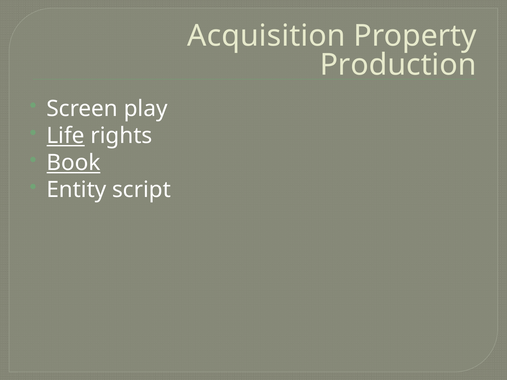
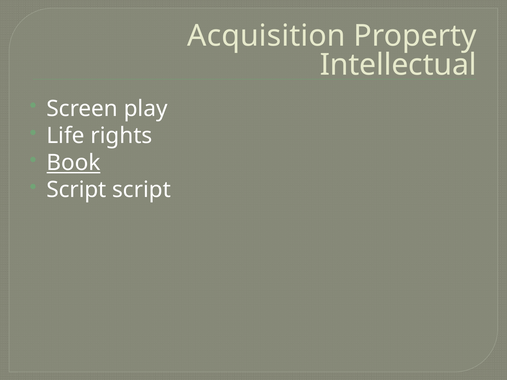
Production: Production -> Intellectual
Life underline: present -> none
Entity at (76, 190): Entity -> Script
